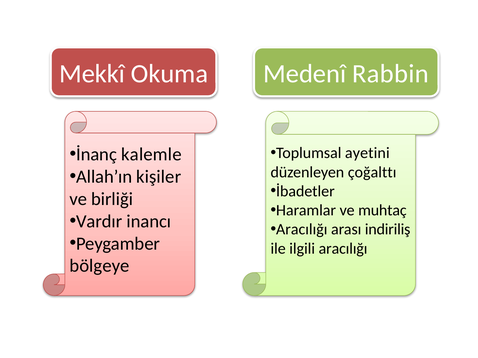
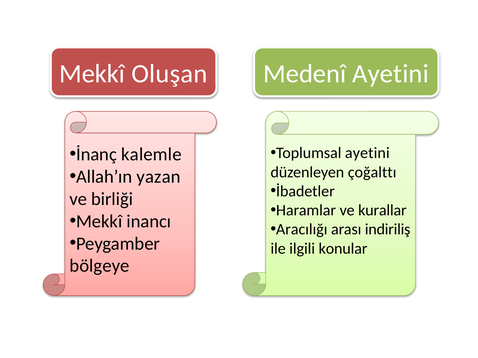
Okuma: Okuma -> Oluşan
Medenî Rabbin: Rabbin -> Ayetini
kişiler: kişiler -> yazan
muhtaç: muhtaç -> kurallar
Vardır at (99, 222): Vardır -> Mekkî
ilgili aracılığı: aracılığı -> konular
